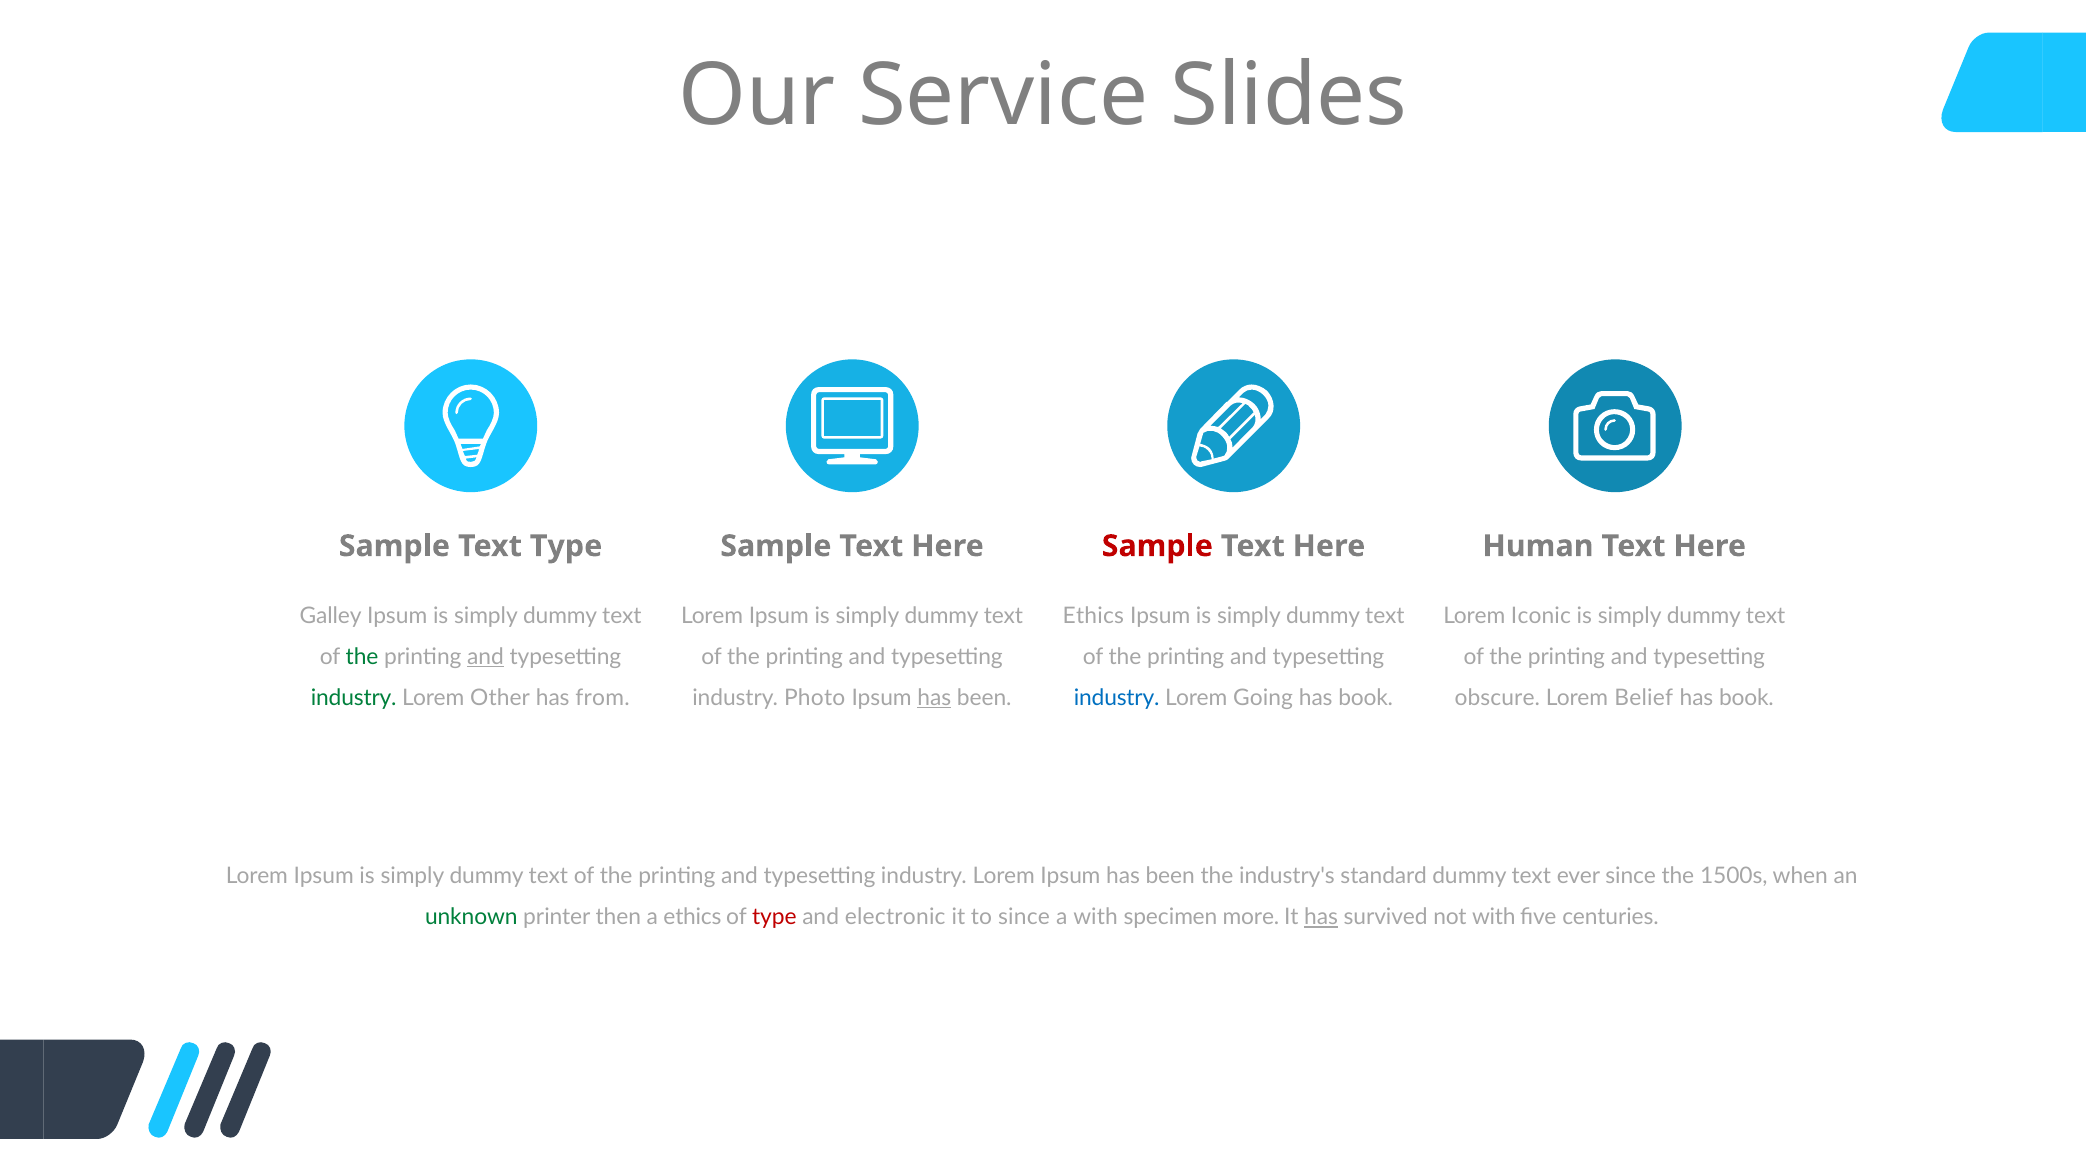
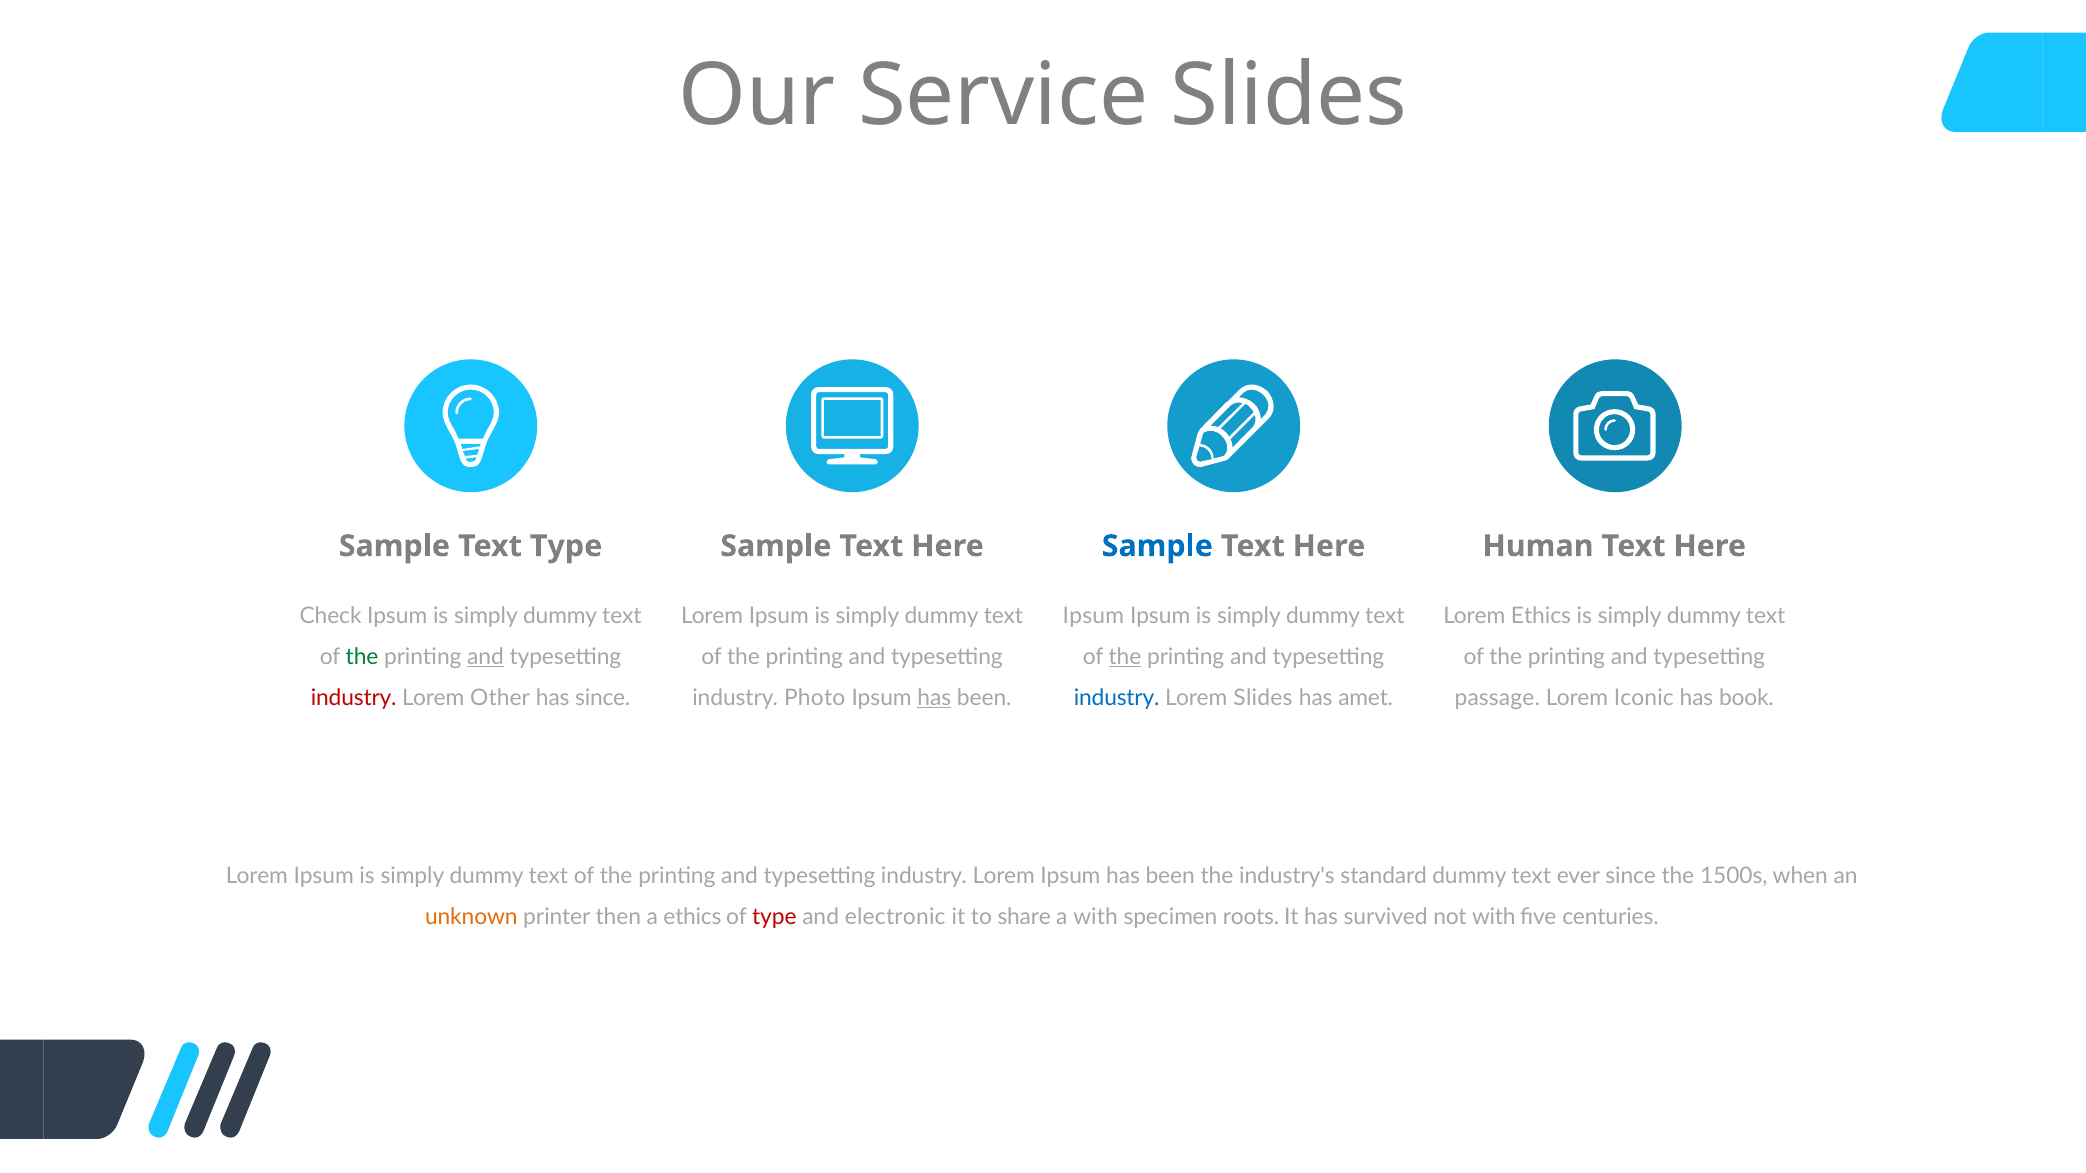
Sample at (1157, 546) colour: red -> blue
Galley: Galley -> Check
Ethics at (1093, 616): Ethics -> Ipsum
Lorem Iconic: Iconic -> Ethics
the at (1125, 657) underline: none -> present
industry at (354, 698) colour: green -> red
has from: from -> since
Lorem Going: Going -> Slides
book at (1366, 698): book -> amet
obscure: obscure -> passage
Belief: Belief -> Iconic
unknown colour: green -> orange
to since: since -> share
more: more -> roots
has at (1321, 917) underline: present -> none
